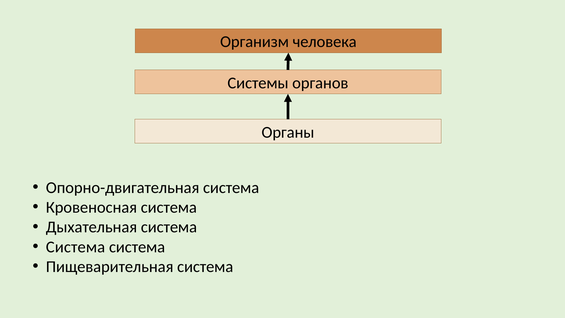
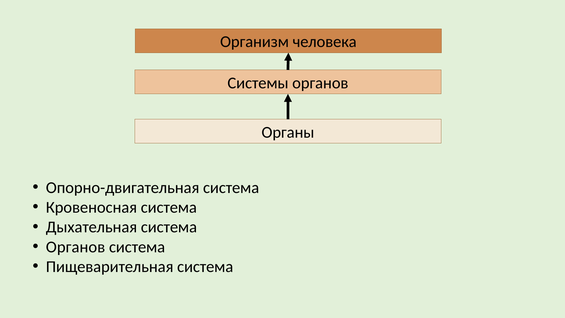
Система at (76, 247): Система -> Органов
